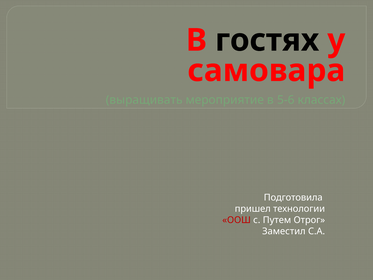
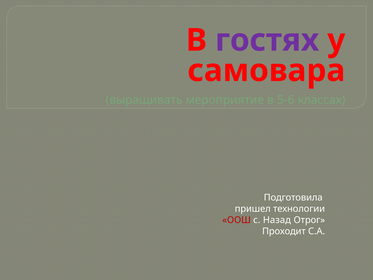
гостях colour: black -> purple
Путем: Путем -> Назад
Заместил: Заместил -> Проходит
